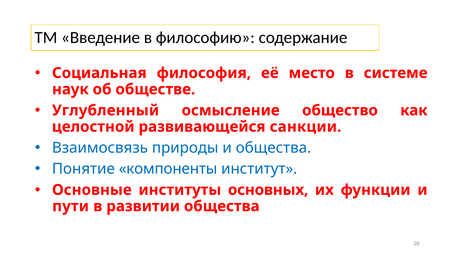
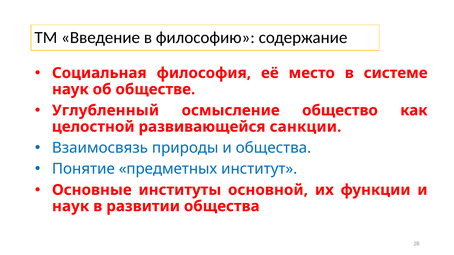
компоненты: компоненты -> предметных
основных: основных -> основной
пути at (71, 207): пути -> наук
